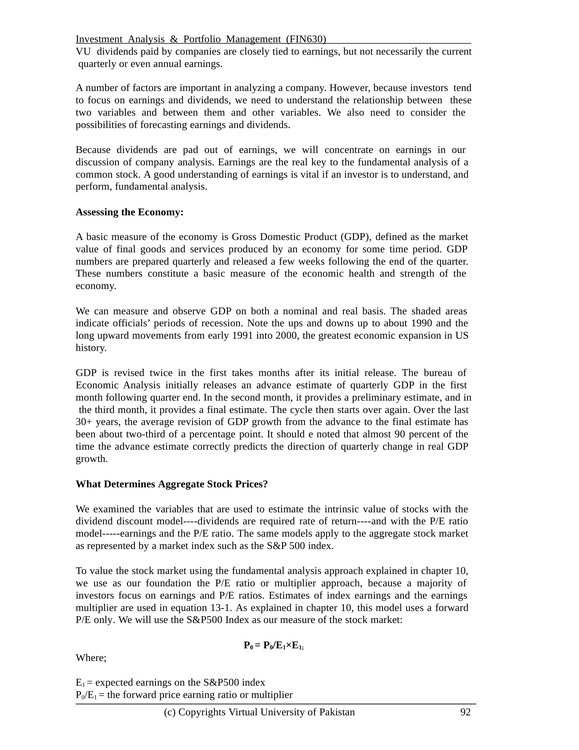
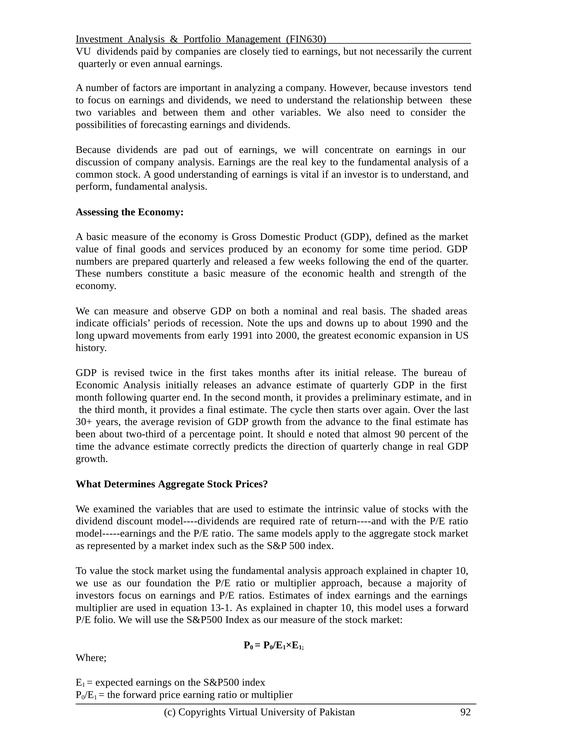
only: only -> folio
